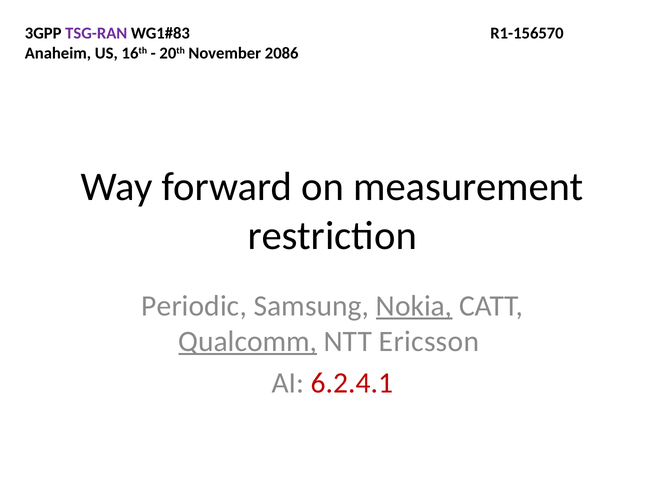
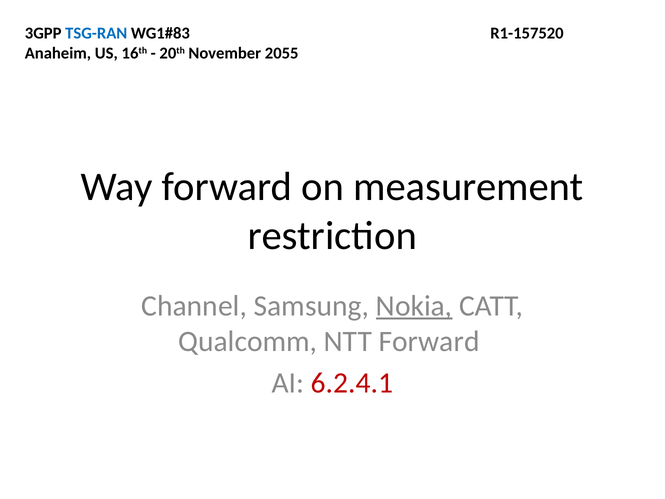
TSG-RAN colour: purple -> blue
R1-156570: R1-156570 -> R1-157520
2086: 2086 -> 2055
Periodic: Periodic -> Channel
Qualcomm underline: present -> none
NTT Ericsson: Ericsson -> Forward
